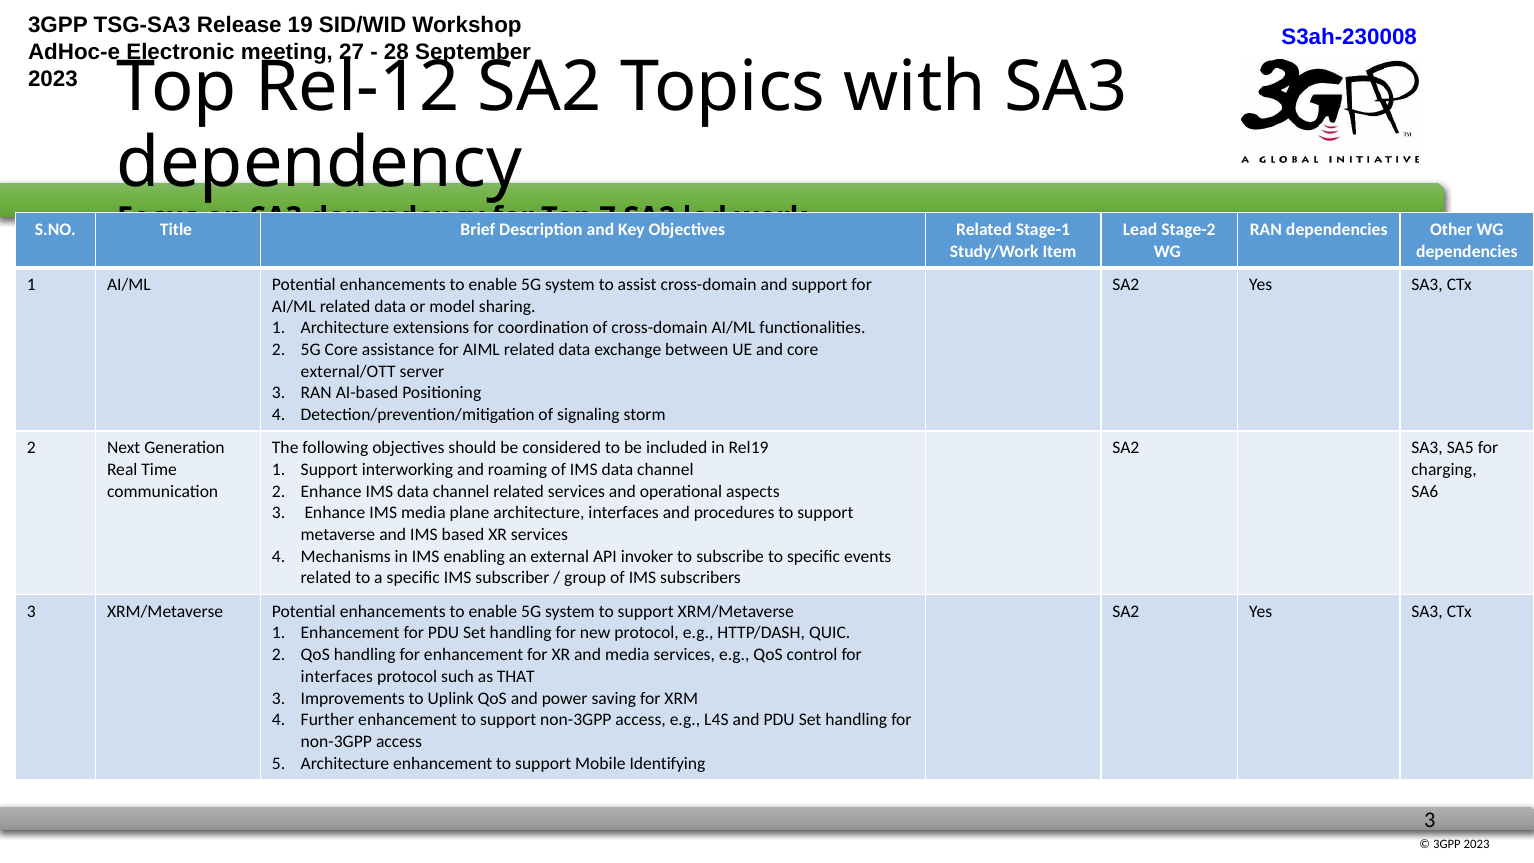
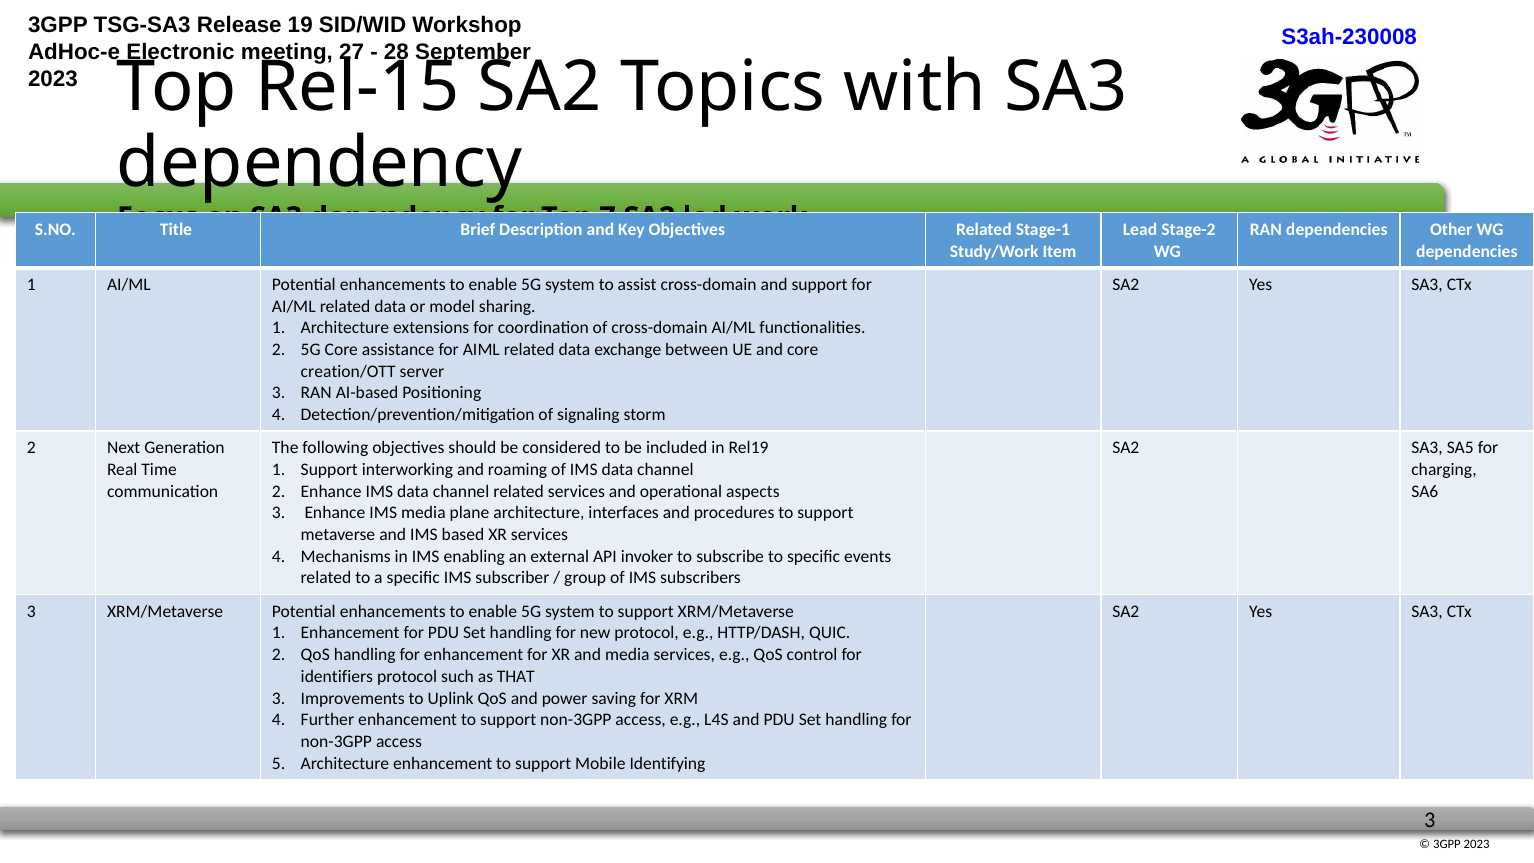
Rel-12: Rel-12 -> Rel-15
external/OTT: external/OTT -> creation/OTT
interfaces at (337, 676): interfaces -> identifiers
